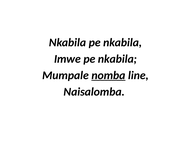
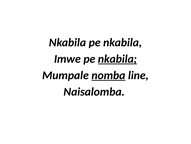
nkabila at (117, 59) underline: none -> present
